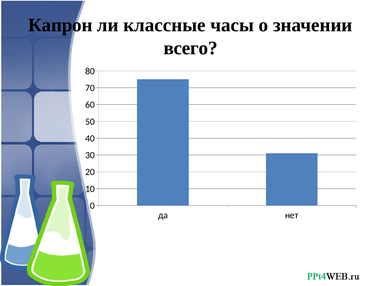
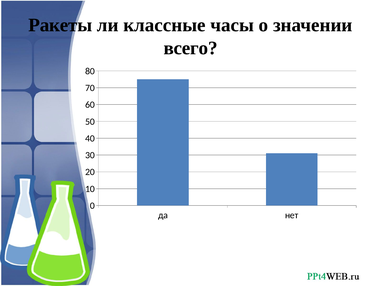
Капрон: Капрон -> Ракеты
